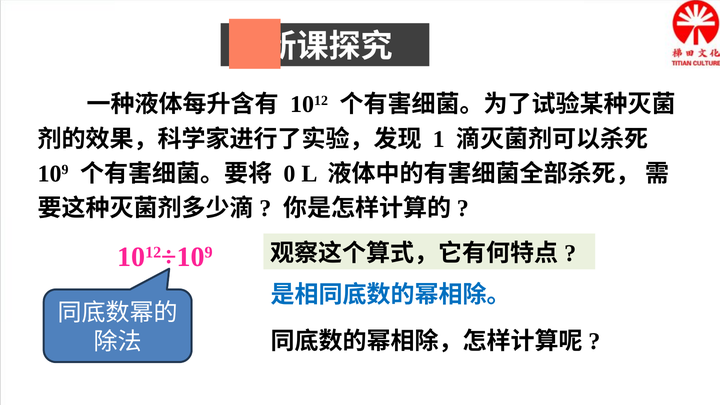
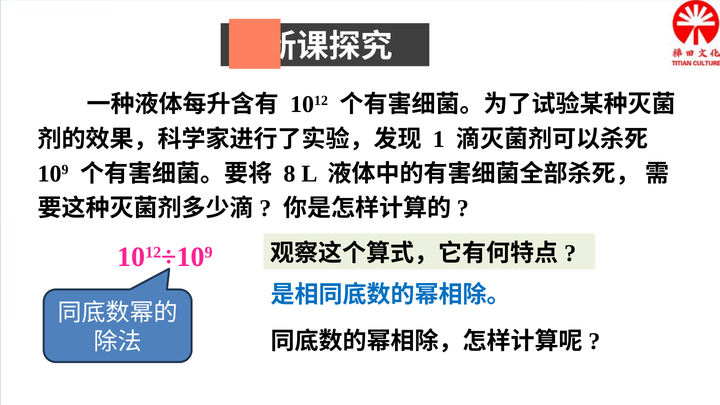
0: 0 -> 8
